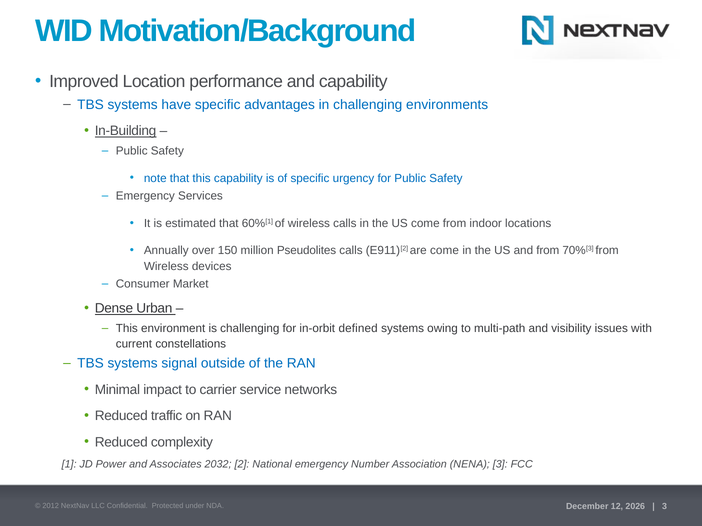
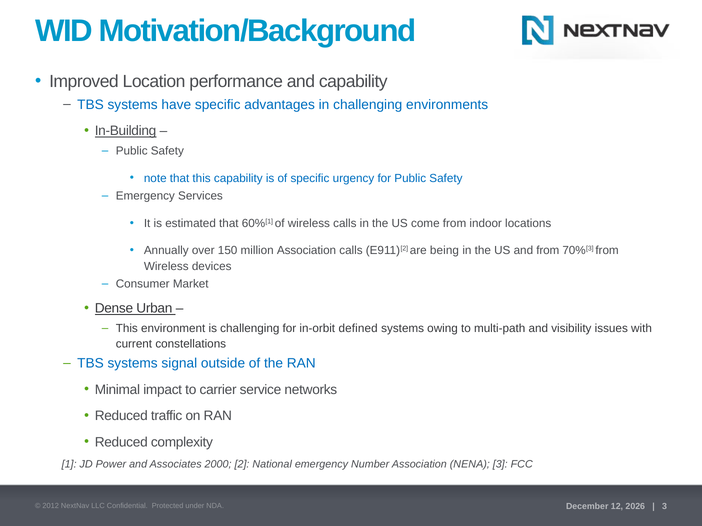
million Pseudolites: Pseudolites -> Association
are come: come -> being
2032: 2032 -> 2000
